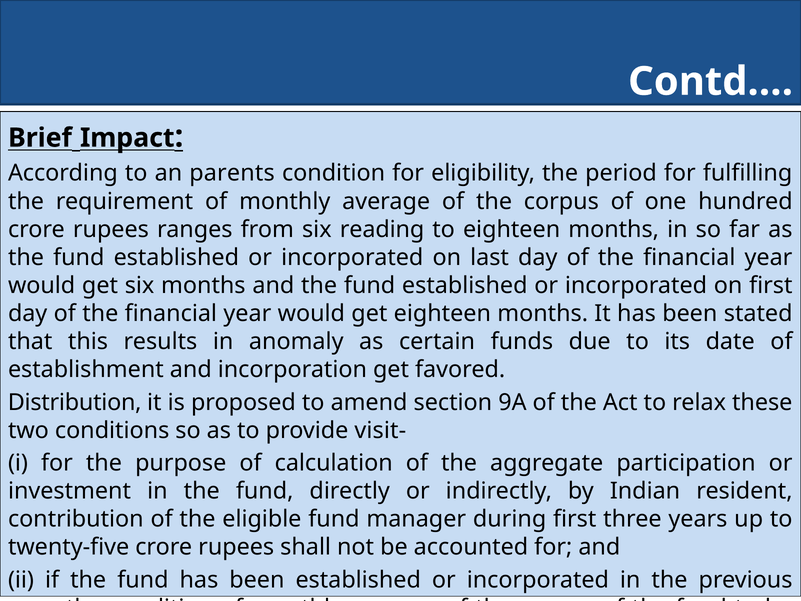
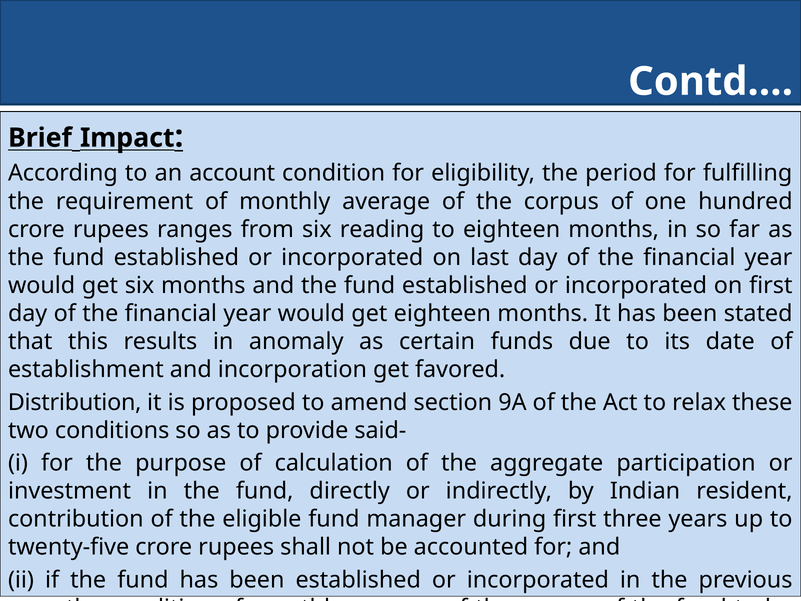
parents: parents -> account
visit-: visit- -> said-
